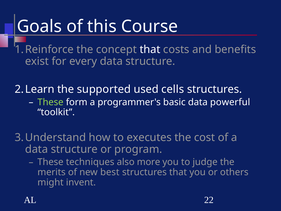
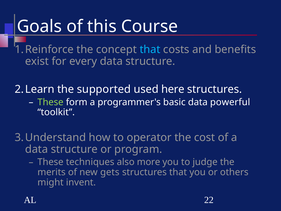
that at (150, 49) colour: white -> light blue
cells: cells -> here
executes: executes -> operator
best: best -> gets
